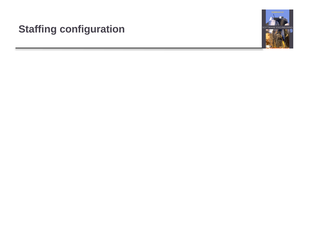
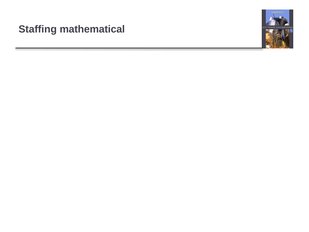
configuration: configuration -> mathematical
